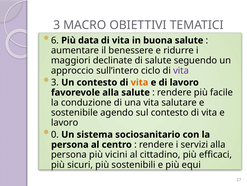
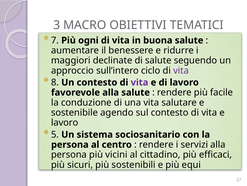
6: 6 -> 7
data: data -> ogni
3 at (55, 82): 3 -> 8
vita at (139, 82) colour: orange -> purple
0: 0 -> 5
